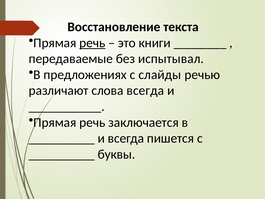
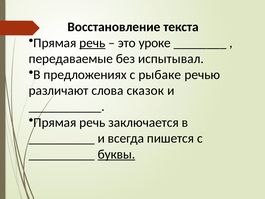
книги: книги -> уроке
слайды: слайды -> рыбаке
слова всегда: всегда -> сказок
буквы underline: none -> present
